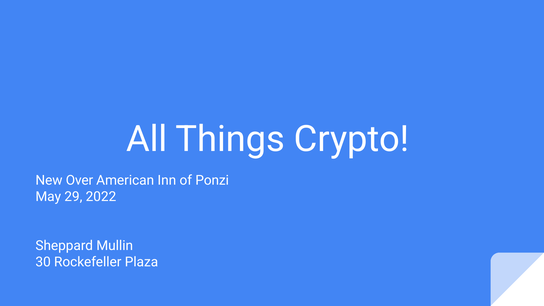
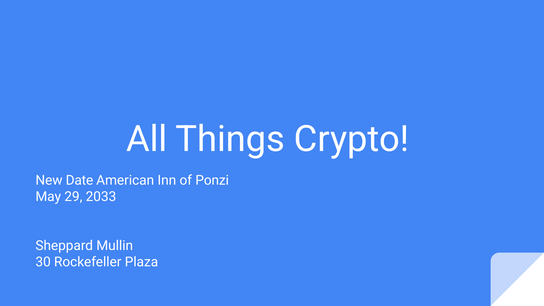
Over: Over -> Date
2022: 2022 -> 2033
